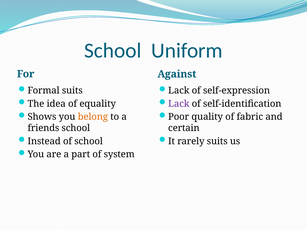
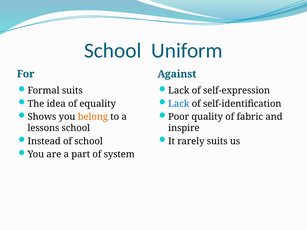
Lack at (179, 104) colour: purple -> blue
friends: friends -> lessons
certain: certain -> inspire
